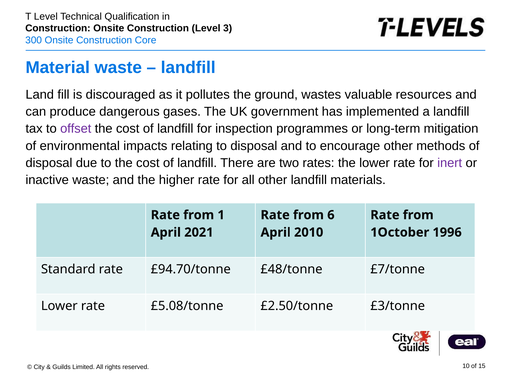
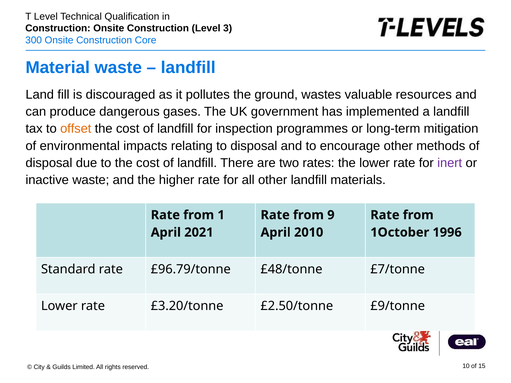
offset colour: purple -> orange
6: 6 -> 9
£94.70/tonne: £94.70/tonne -> £96.79/tonne
£5.08/tonne: £5.08/tonne -> £3.20/tonne
£3/tonne: £3/tonne -> £9/tonne
